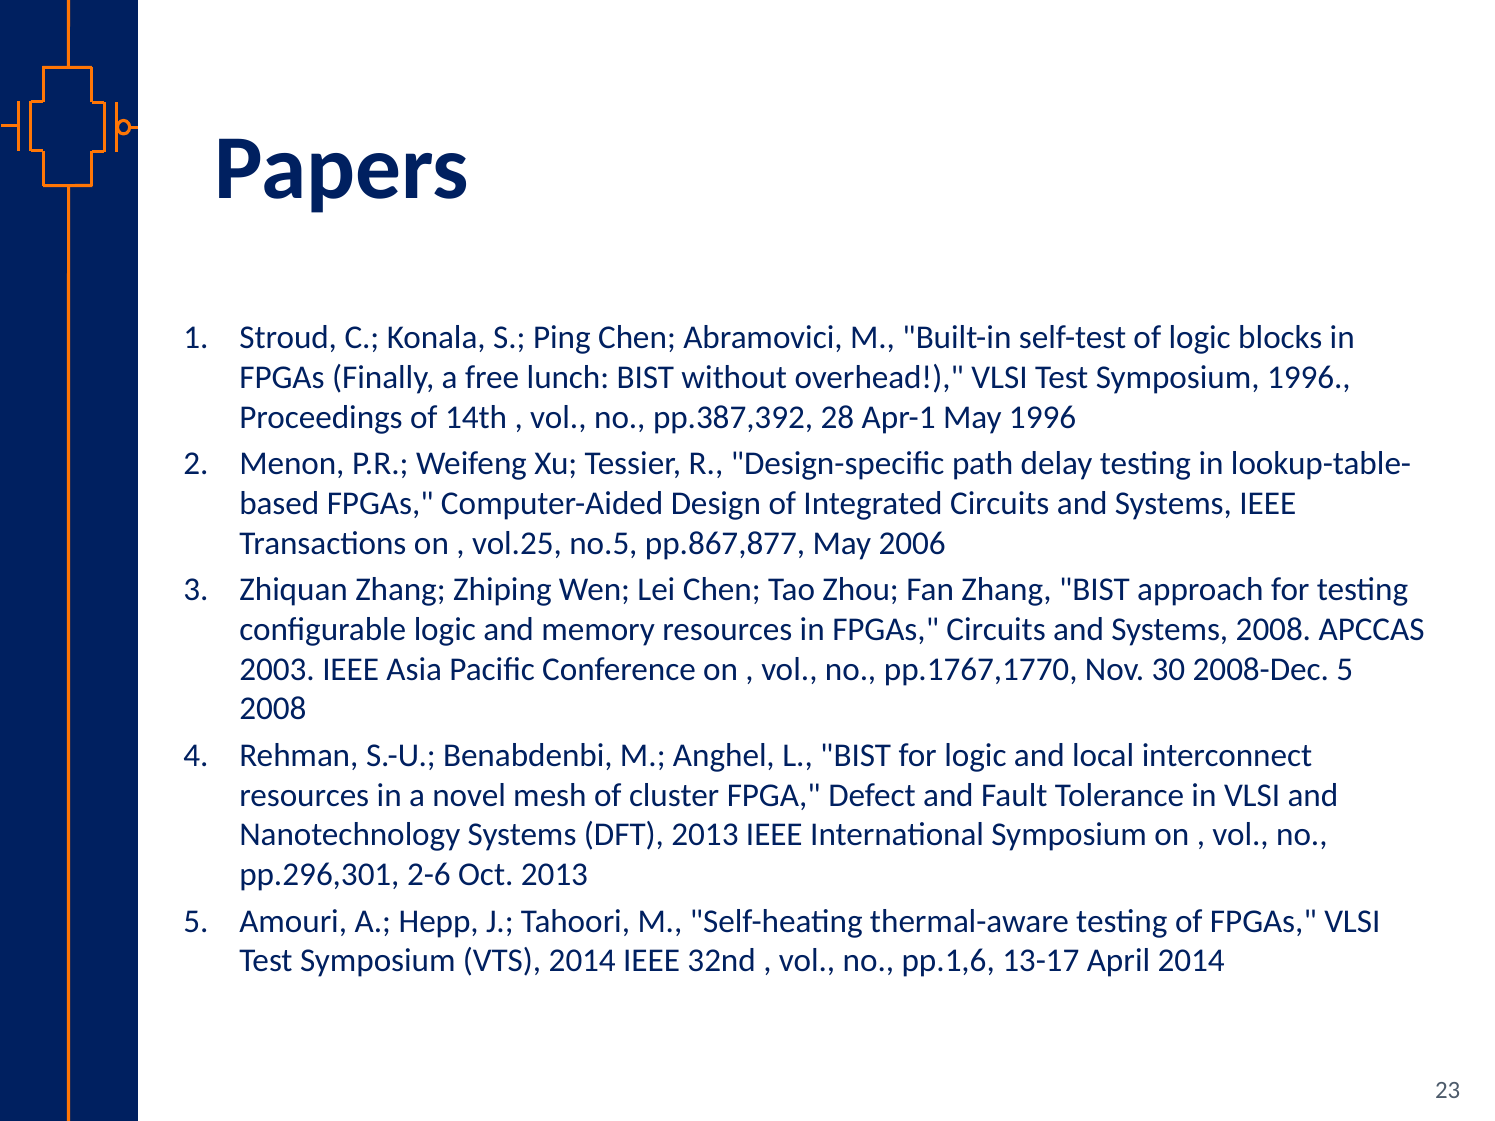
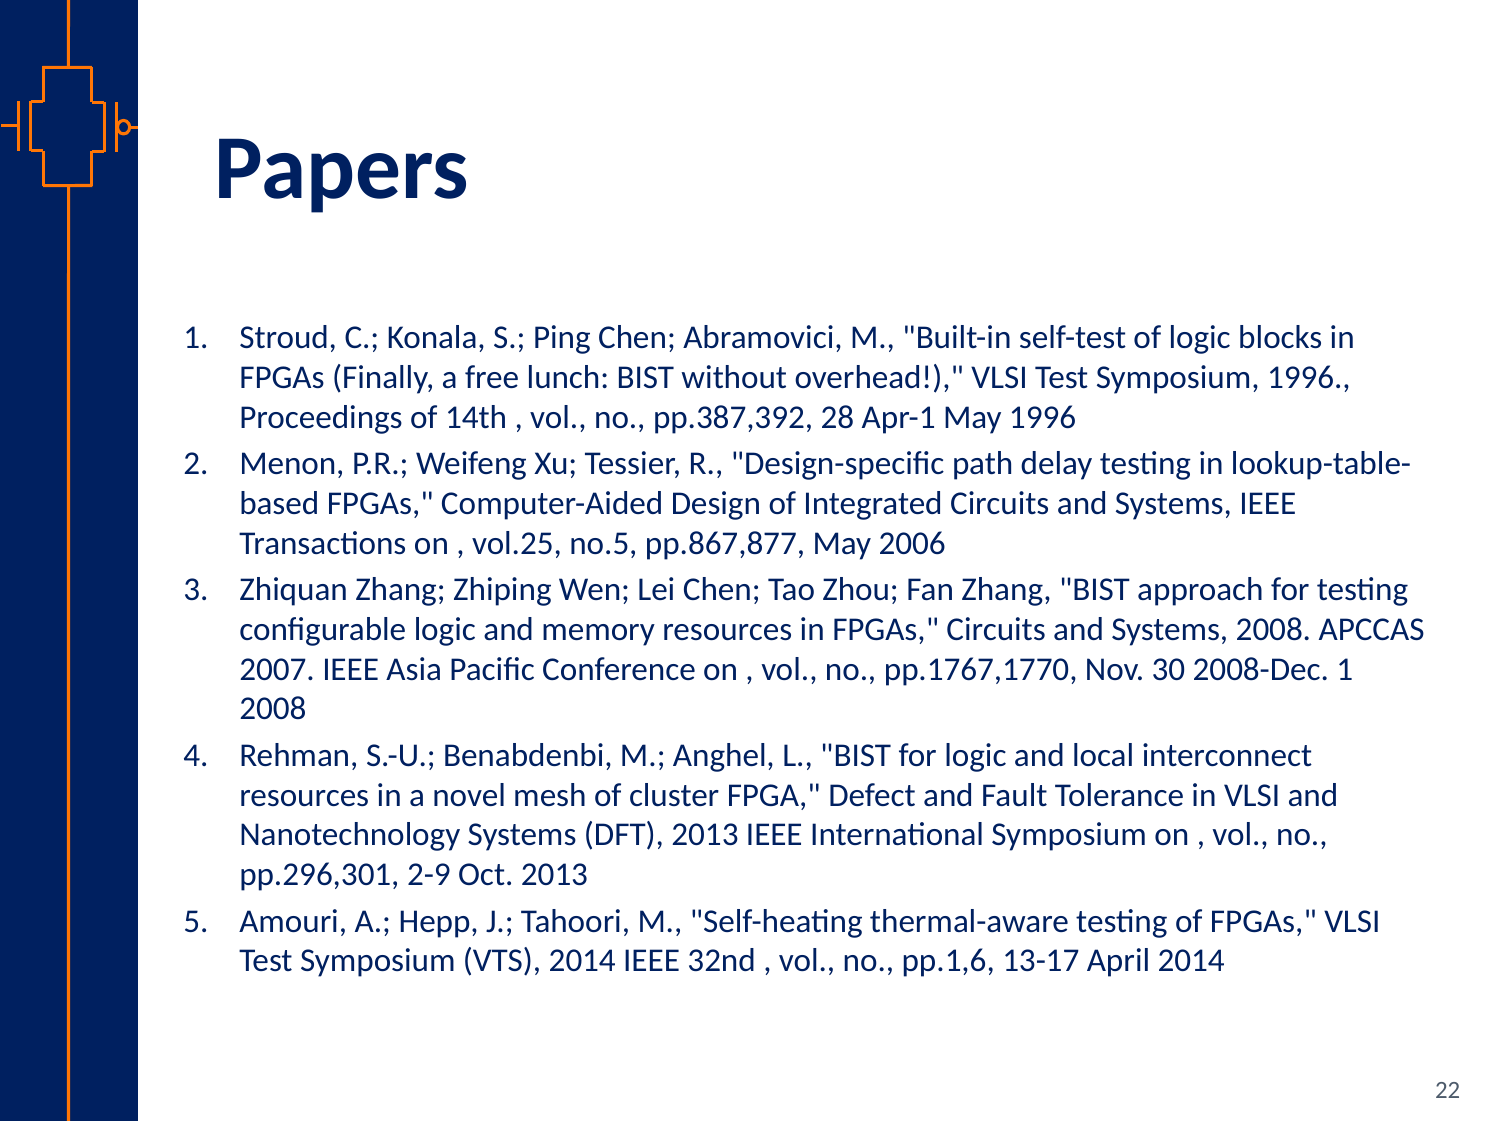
2003: 2003 -> 2007
2008-Dec 5: 5 -> 1
2-6: 2-6 -> 2-9
23: 23 -> 22
